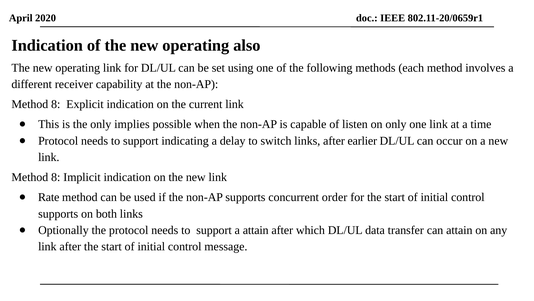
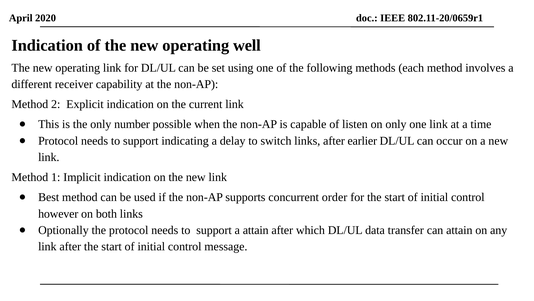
also: also -> well
8 at (56, 104): 8 -> 2
implies: implies -> number
8 at (56, 177): 8 -> 1
Rate: Rate -> Best
supports at (58, 213): supports -> however
